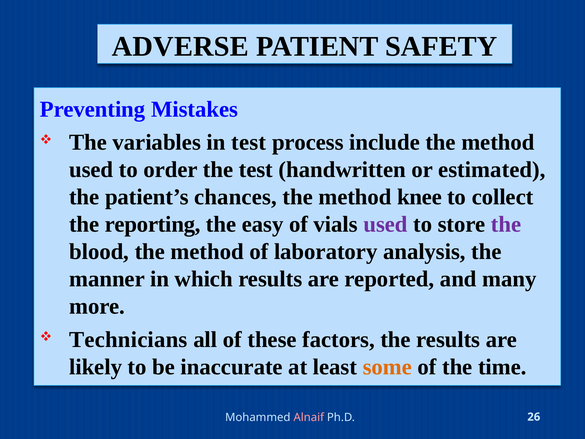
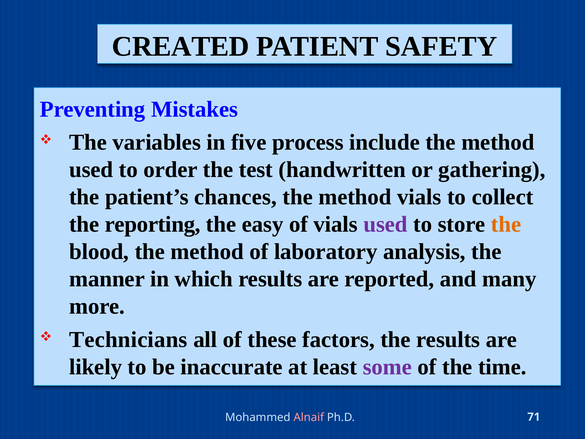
ADVERSE: ADVERSE -> CREATED
in test: test -> five
estimated: estimated -> gathering
method knee: knee -> vials
the at (506, 224) colour: purple -> orange
some colour: orange -> purple
26: 26 -> 71
